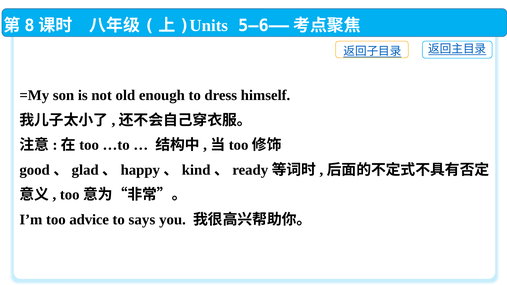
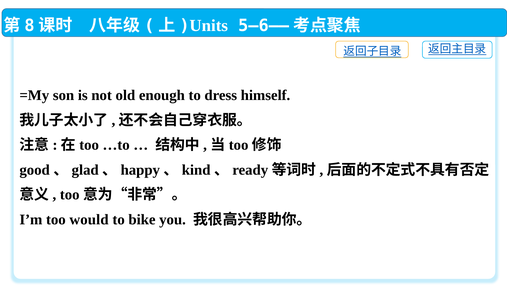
advice: advice -> would
says: says -> bike
